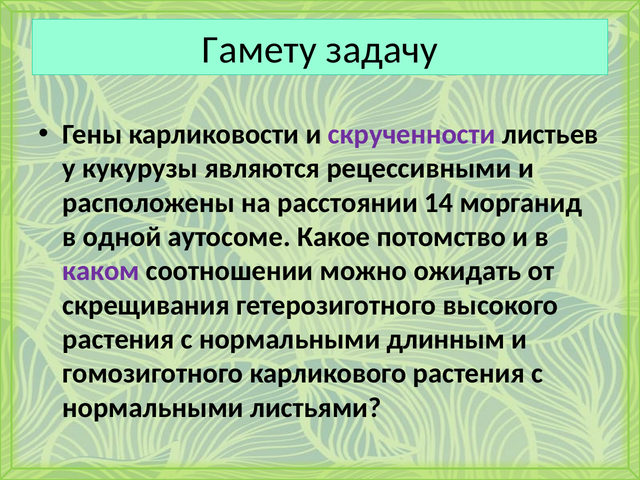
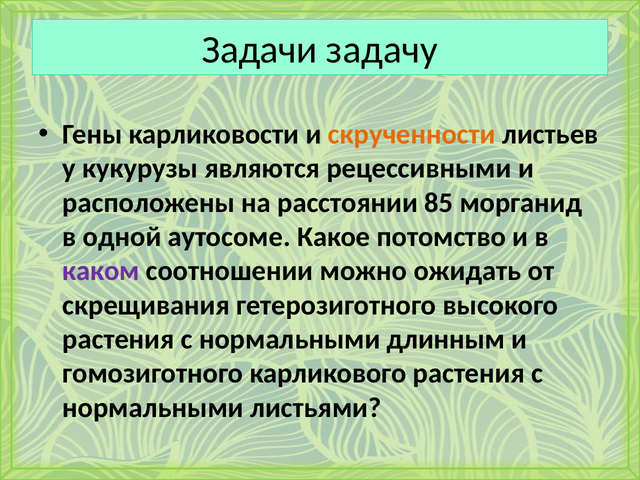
Гамету: Гамету -> Задачи
скрученности colour: purple -> orange
14: 14 -> 85
